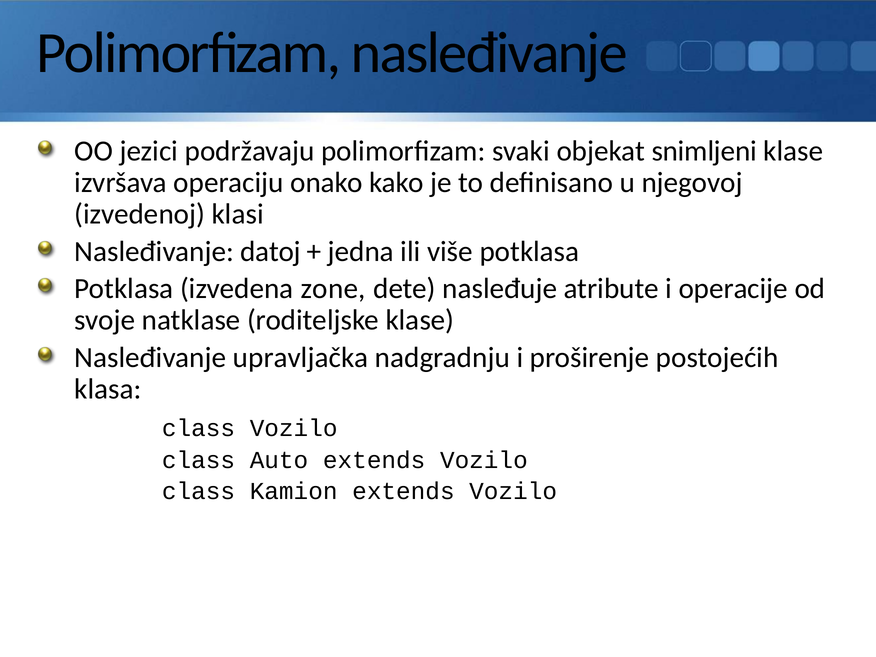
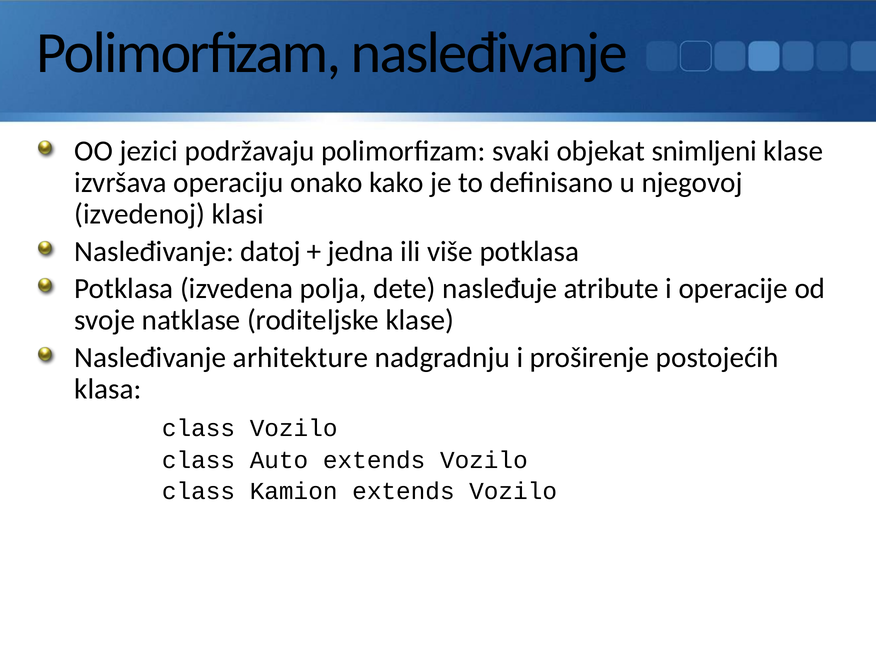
zone: zone -> polja
upravljačka: upravljačka -> arhitekture
